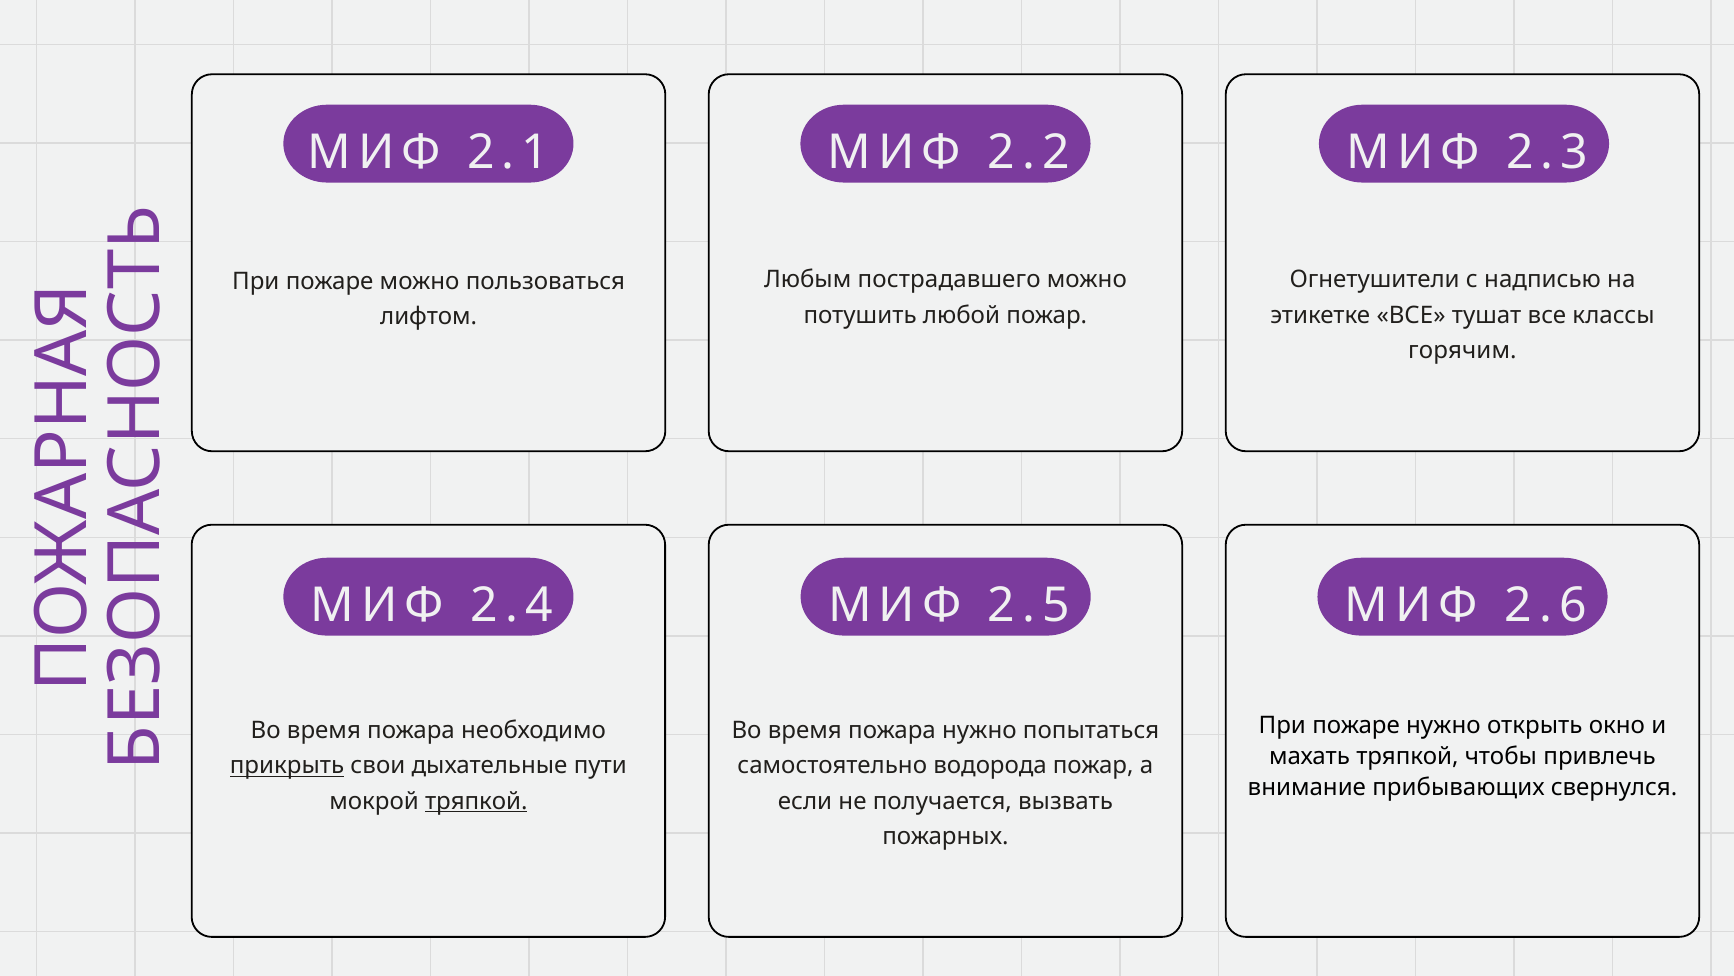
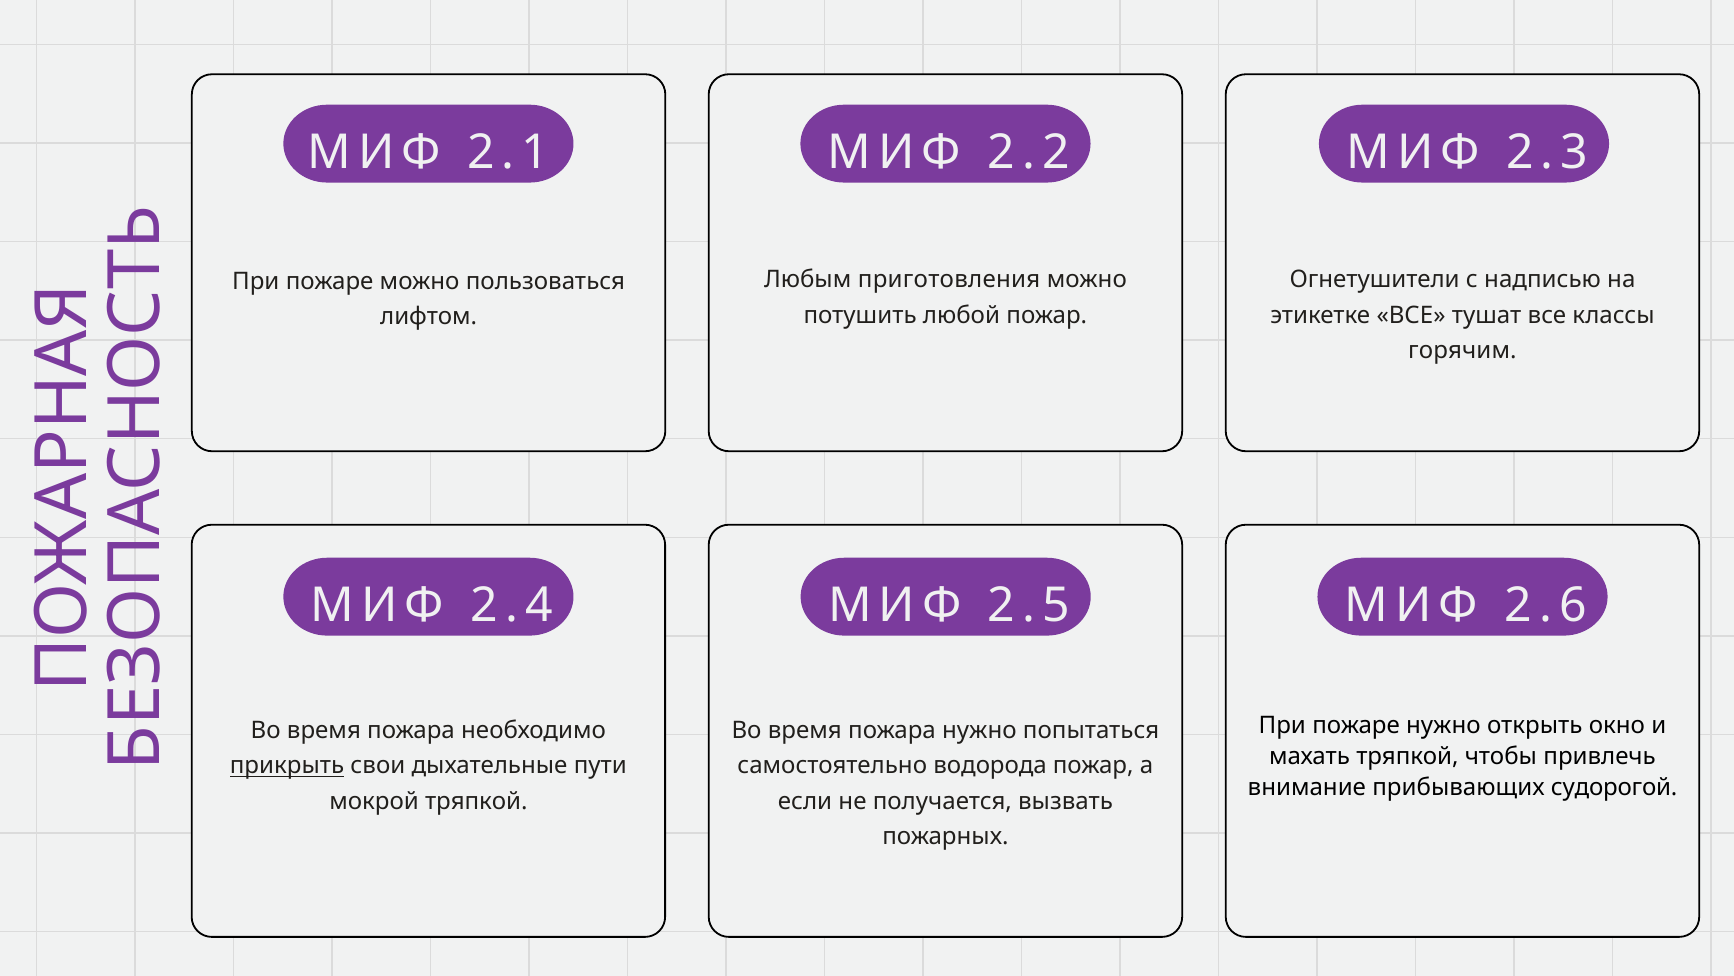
пострадавшего: пострадавшего -> приготовления
свернулся: свернулся -> судорогой
тряпкой at (476, 801) underline: present -> none
